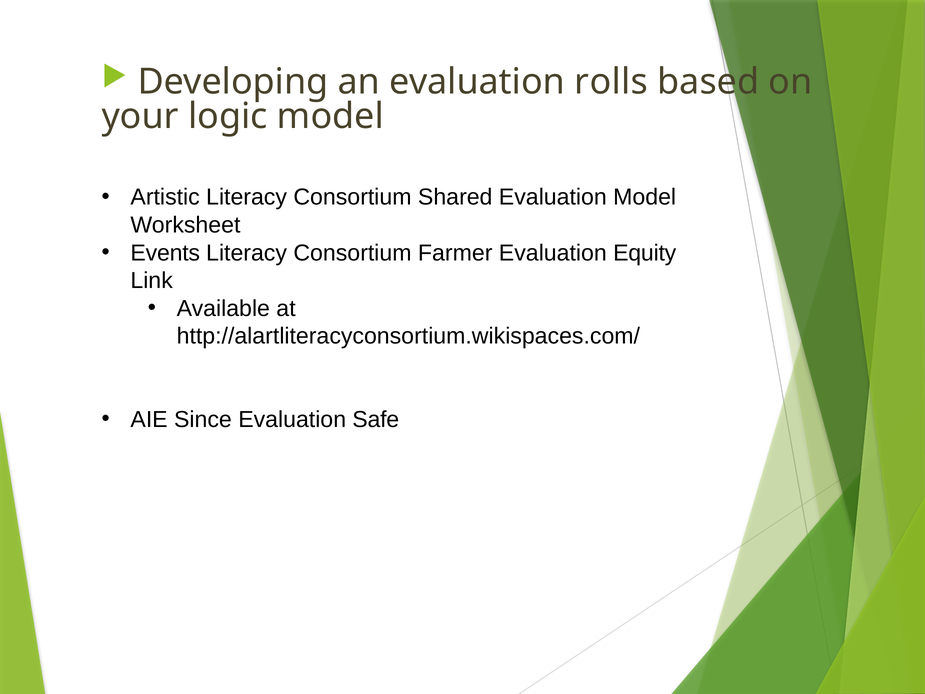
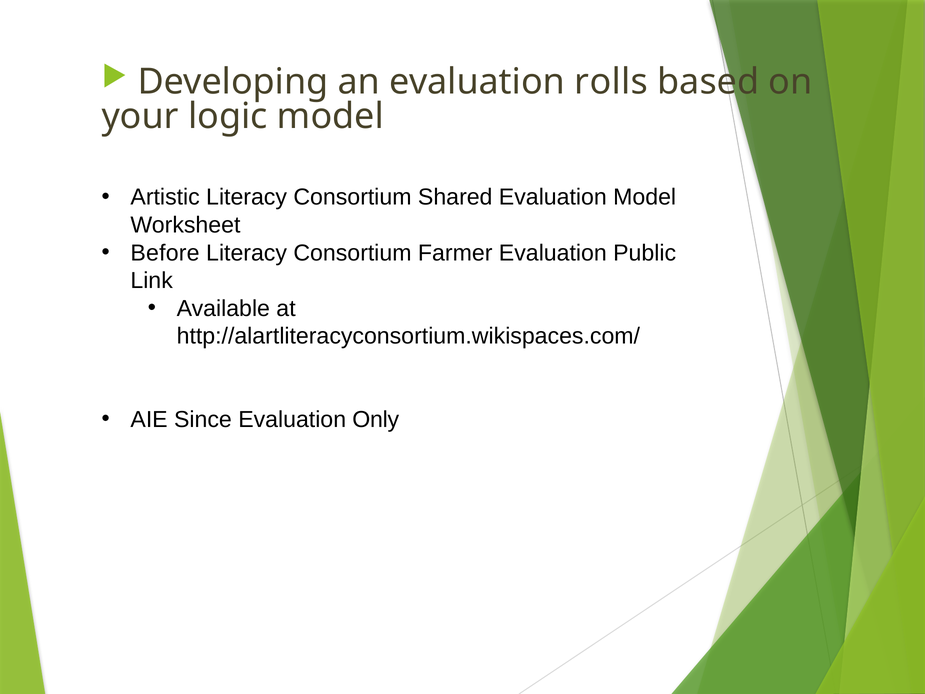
Events: Events -> Before
Equity: Equity -> Public
Safe: Safe -> Only
